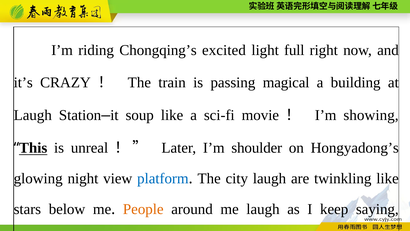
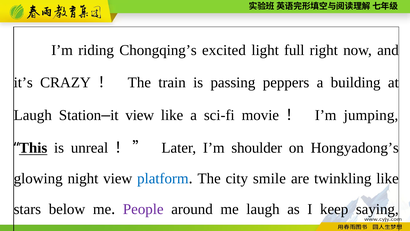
magical: magical -> peppers
Station—it soup: soup -> view
showing: showing -> jumping
city laugh: laugh -> smile
People colour: orange -> purple
